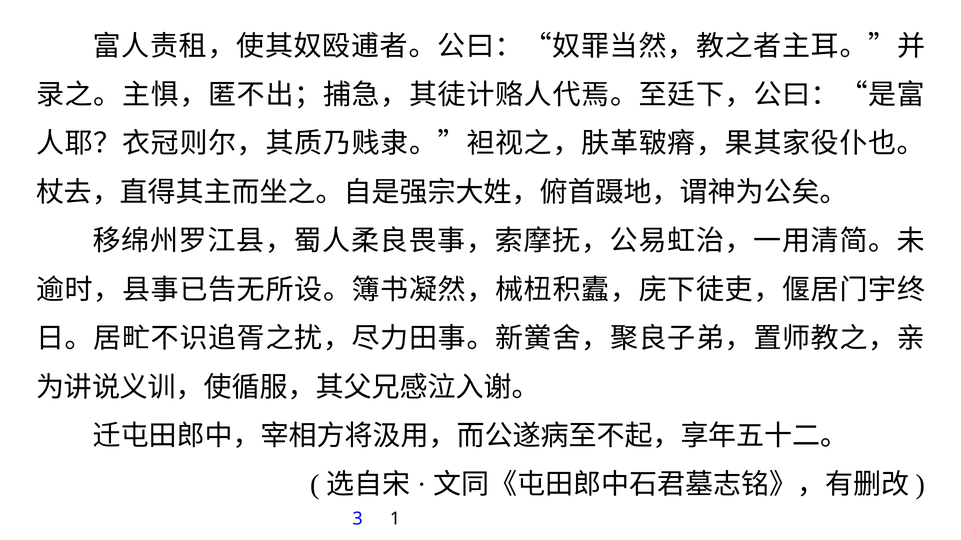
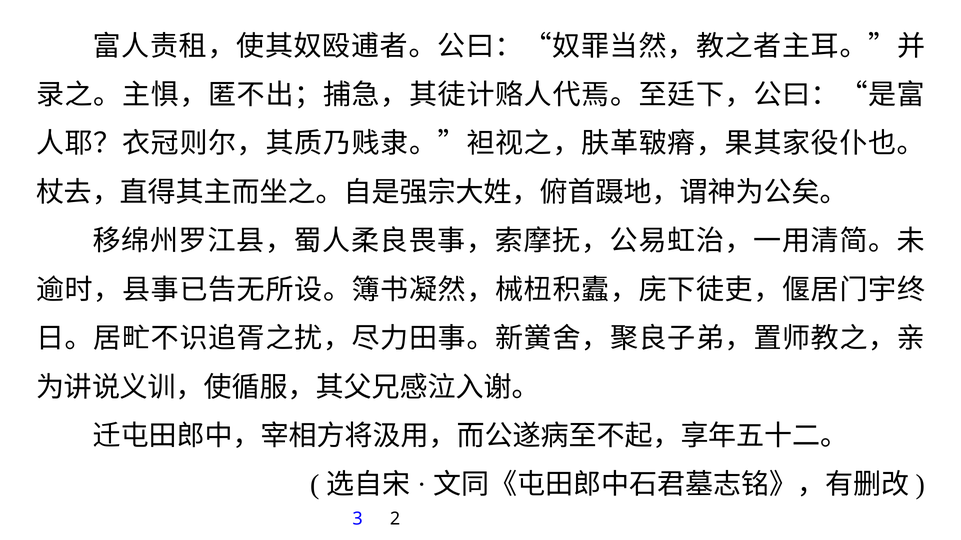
1: 1 -> 2
